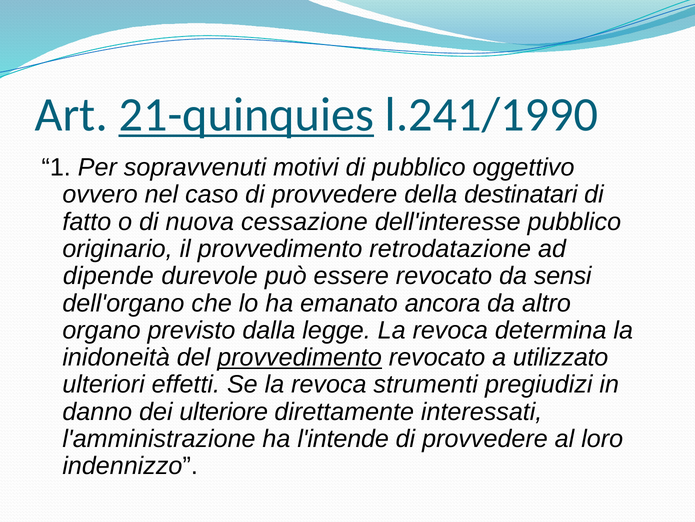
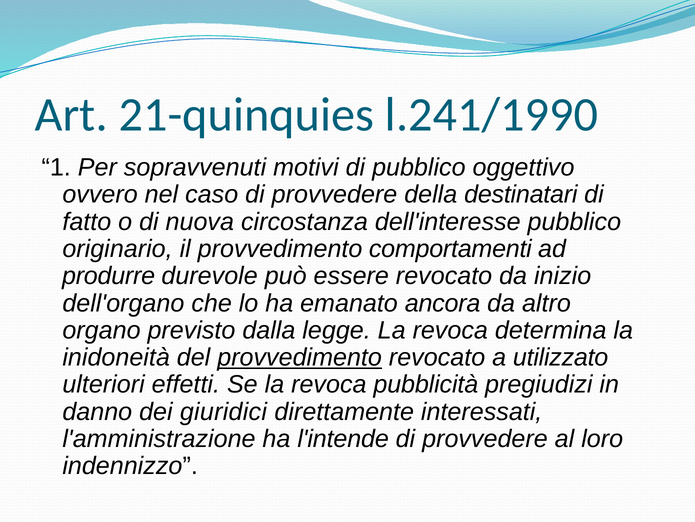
21-quinquies underline: present -> none
cessazione: cessazione -> circostanza
retrodatazione: retrodatazione -> comportamenti
dipende: dipende -> produrre
sensi: sensi -> inizio
strumenti: strumenti -> pubblicità
ulteriore: ulteriore -> giuridici
